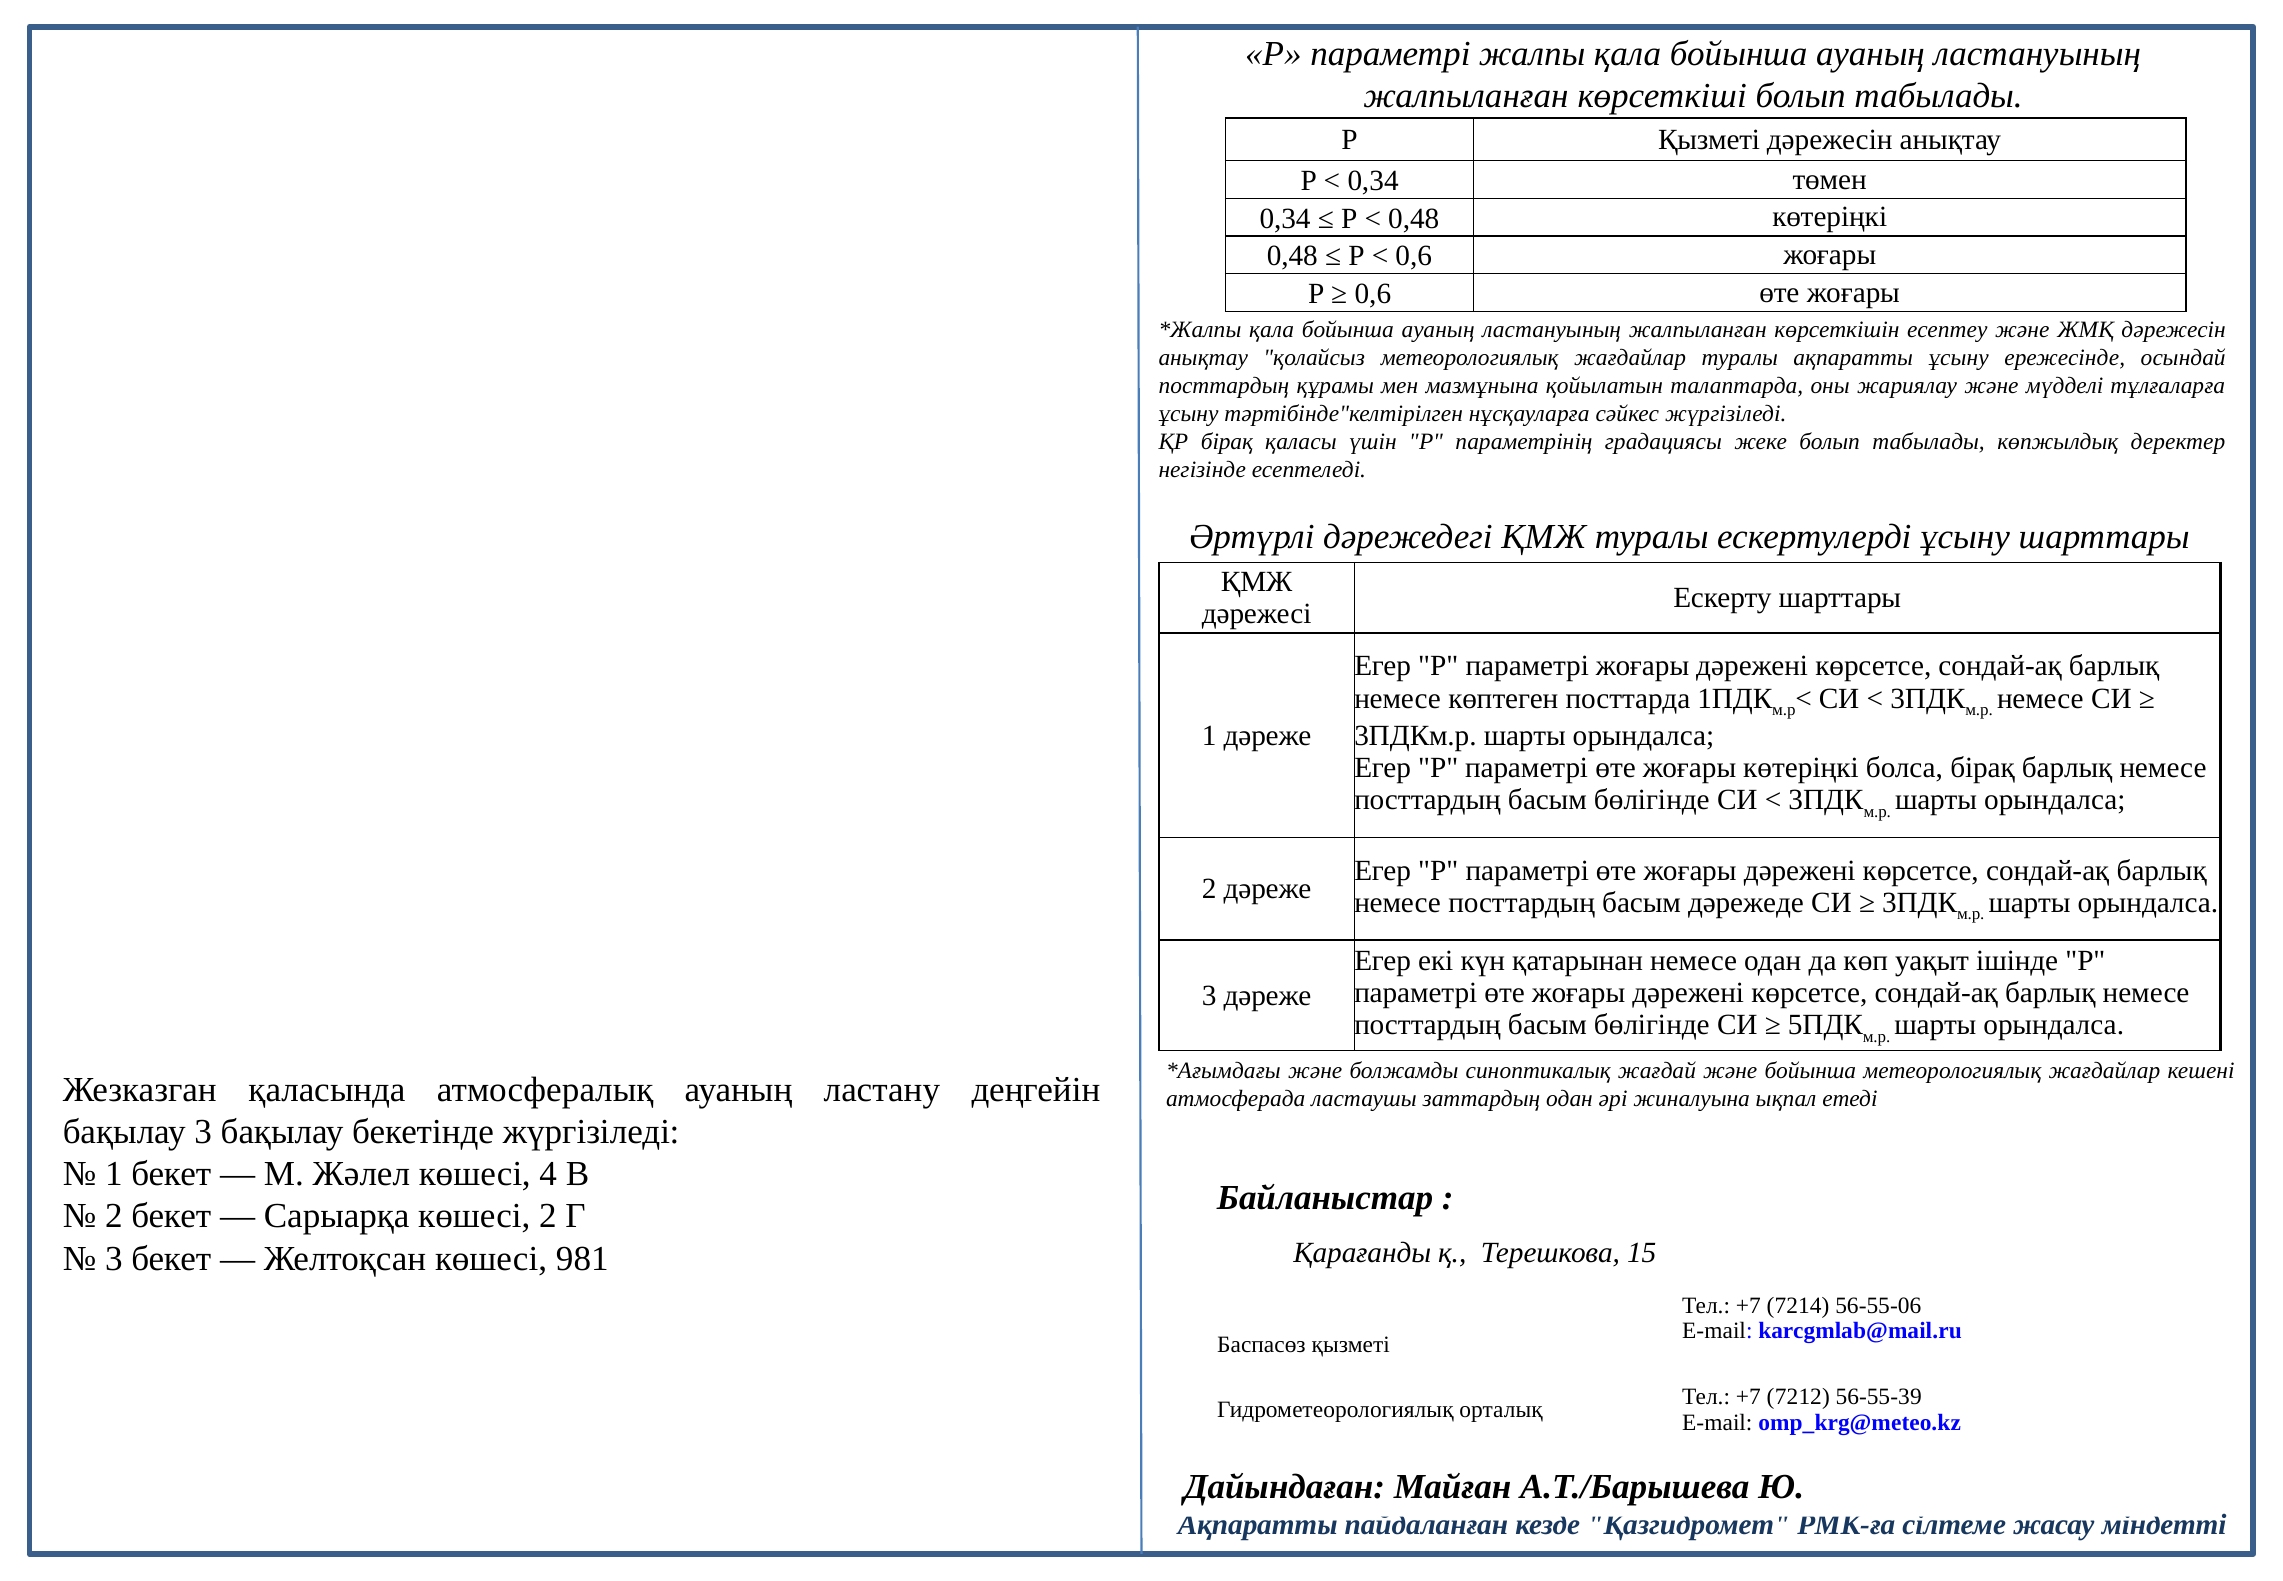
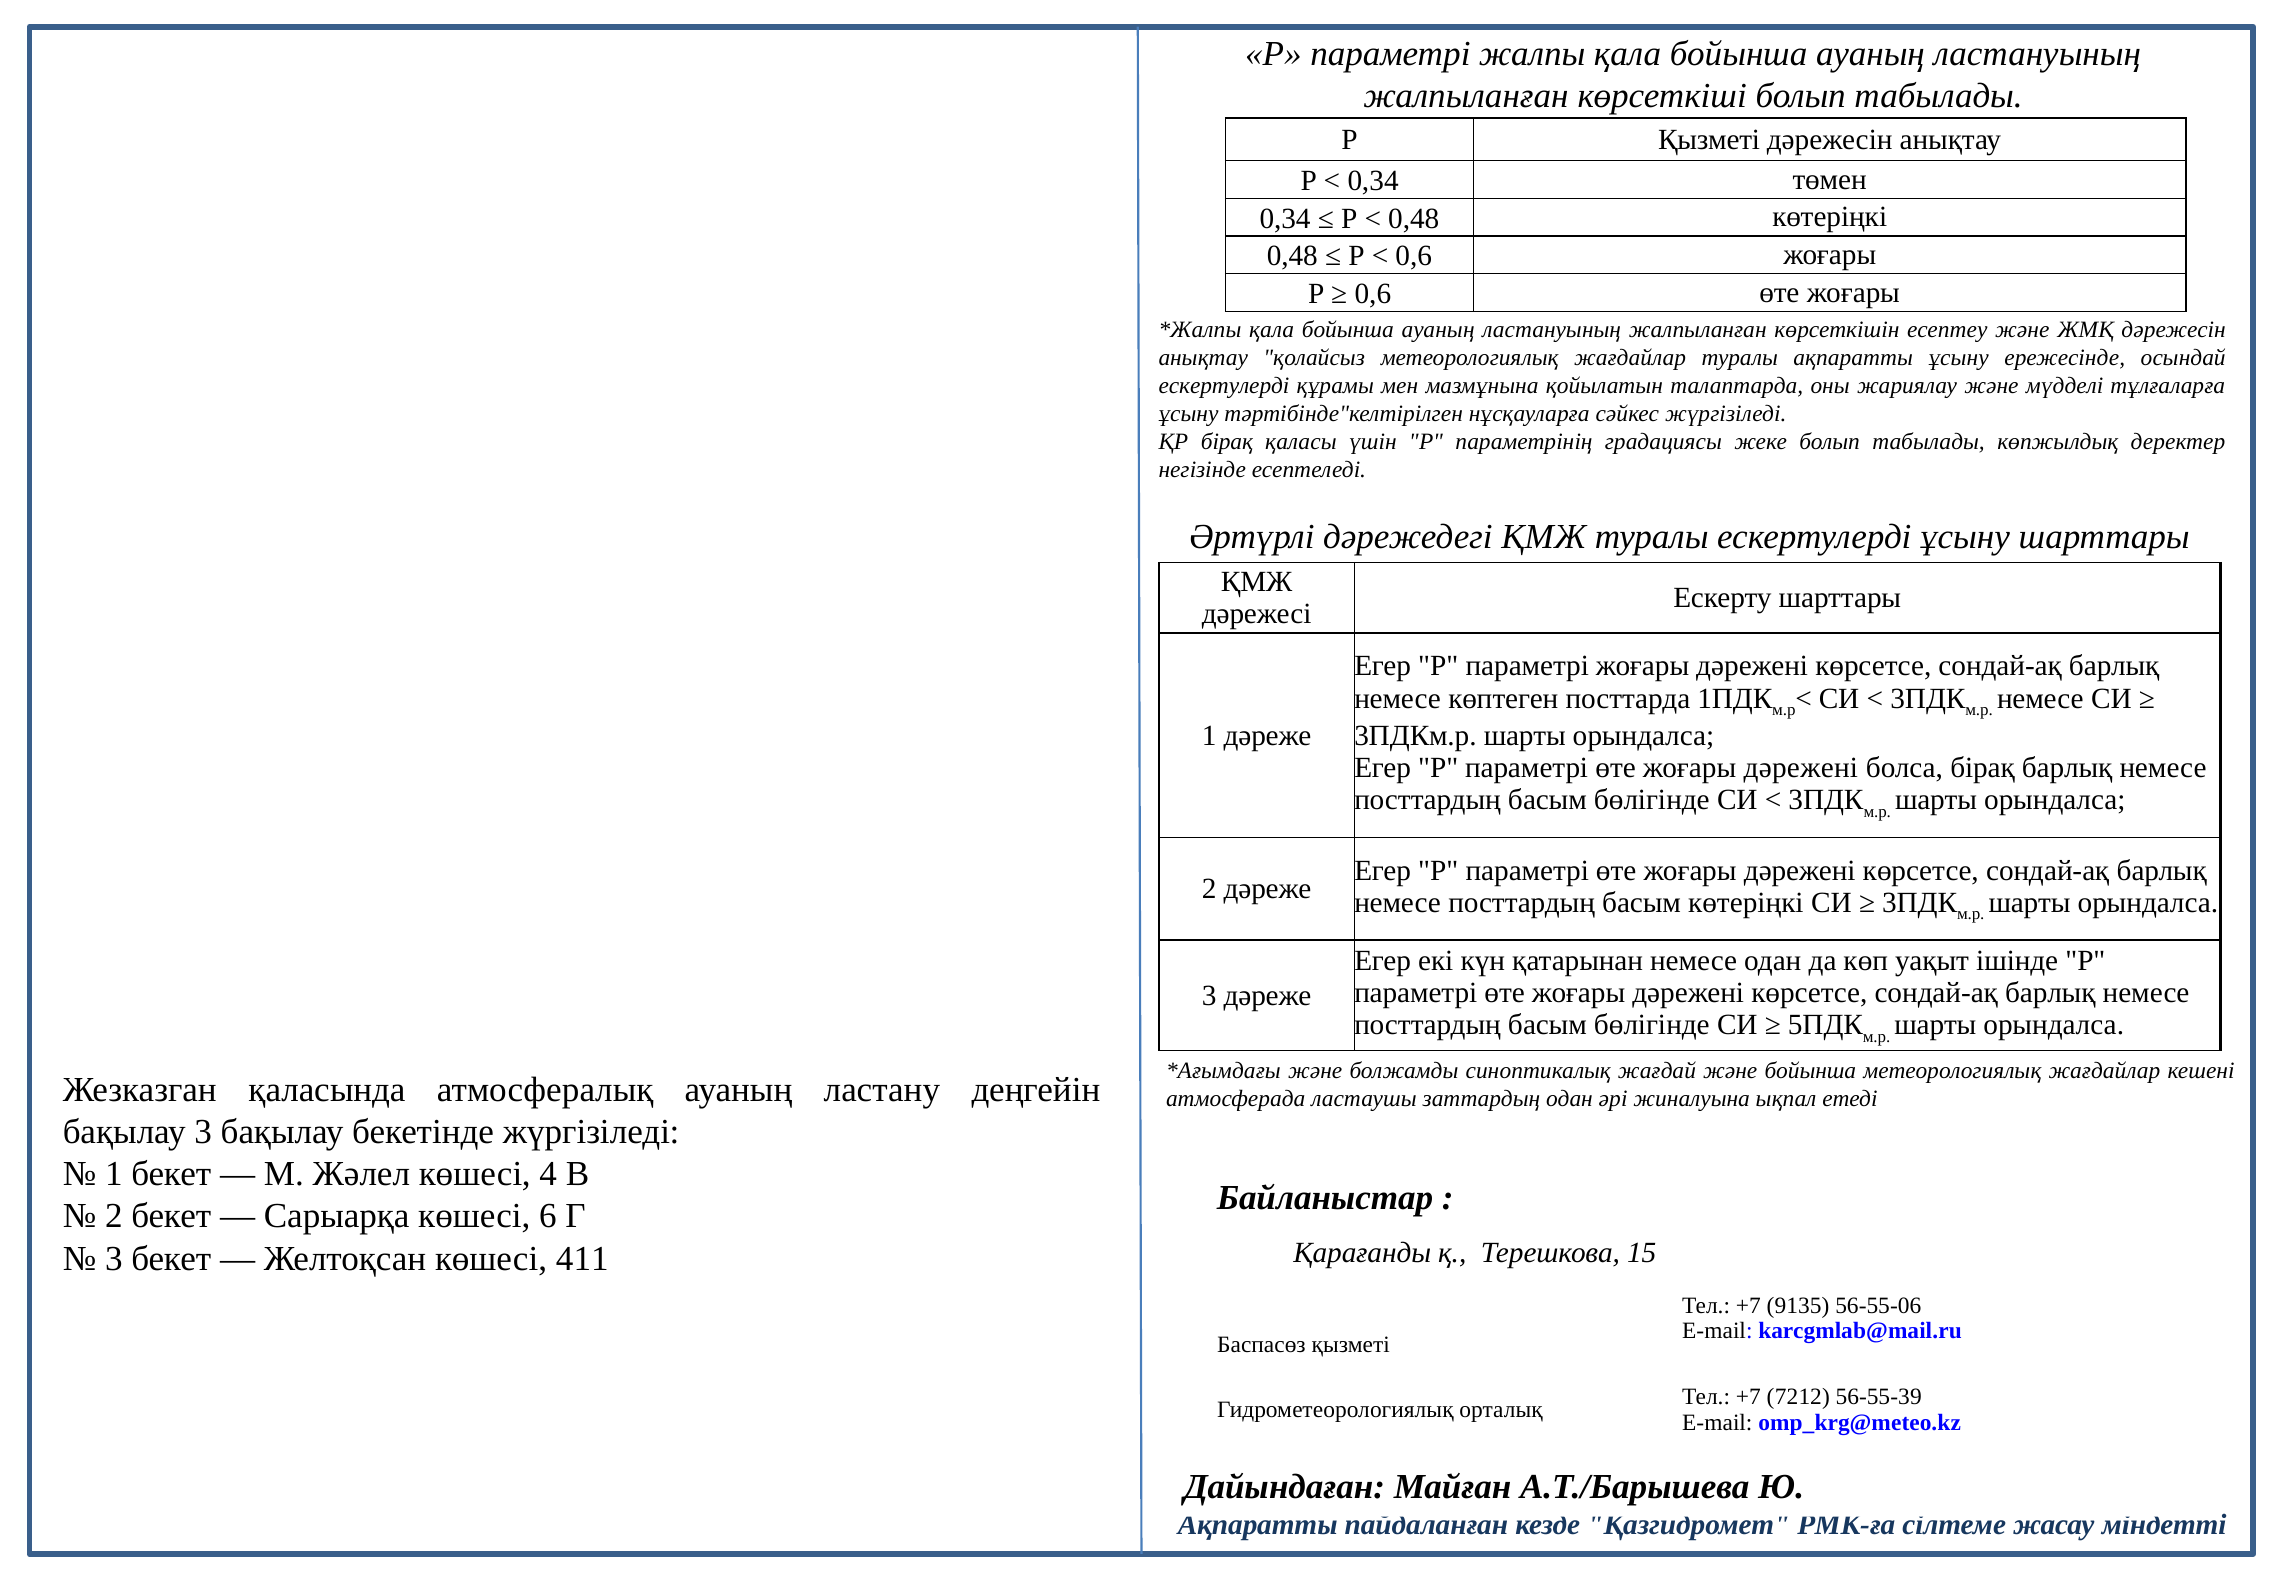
посттардың at (1224, 386): посттардың -> ескертулерді
көтеріңкі at (1801, 767): көтеріңкі -> дәрежені
басым дәрежеде: дәрежеде -> көтеріңкі
көшесі 2: 2 -> 6
981: 981 -> 411
7214: 7214 -> 9135
